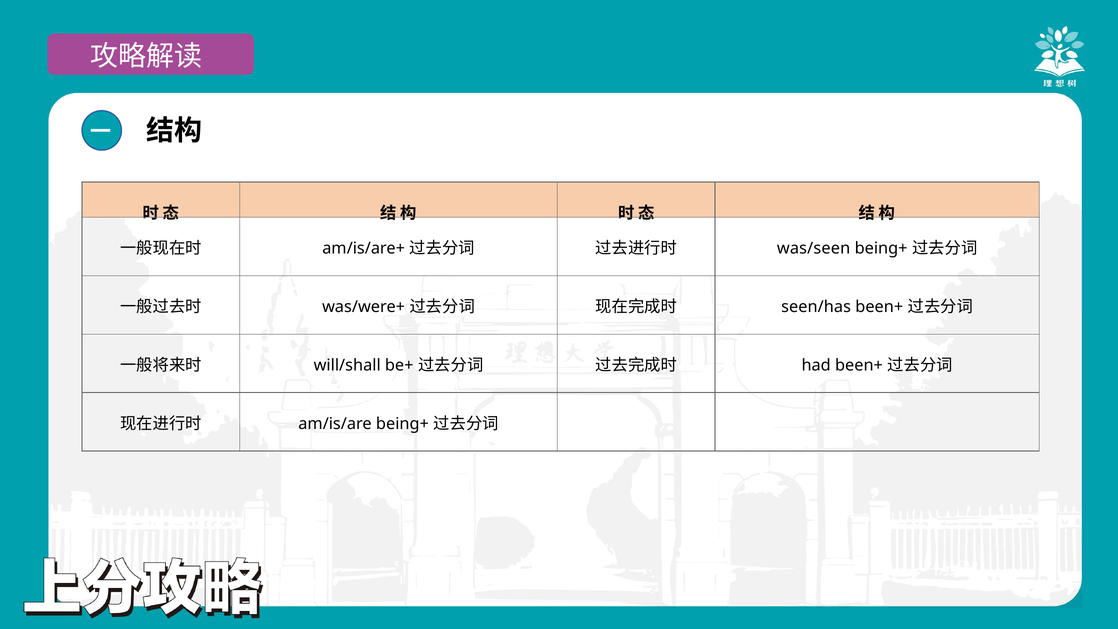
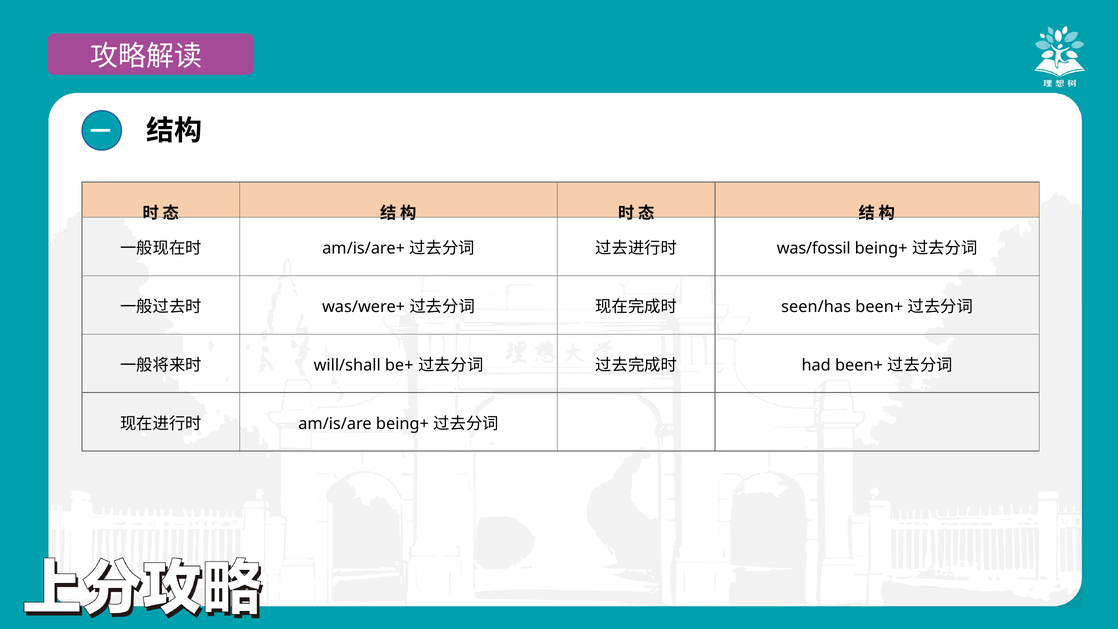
was/seen: was/seen -> was/fossil
